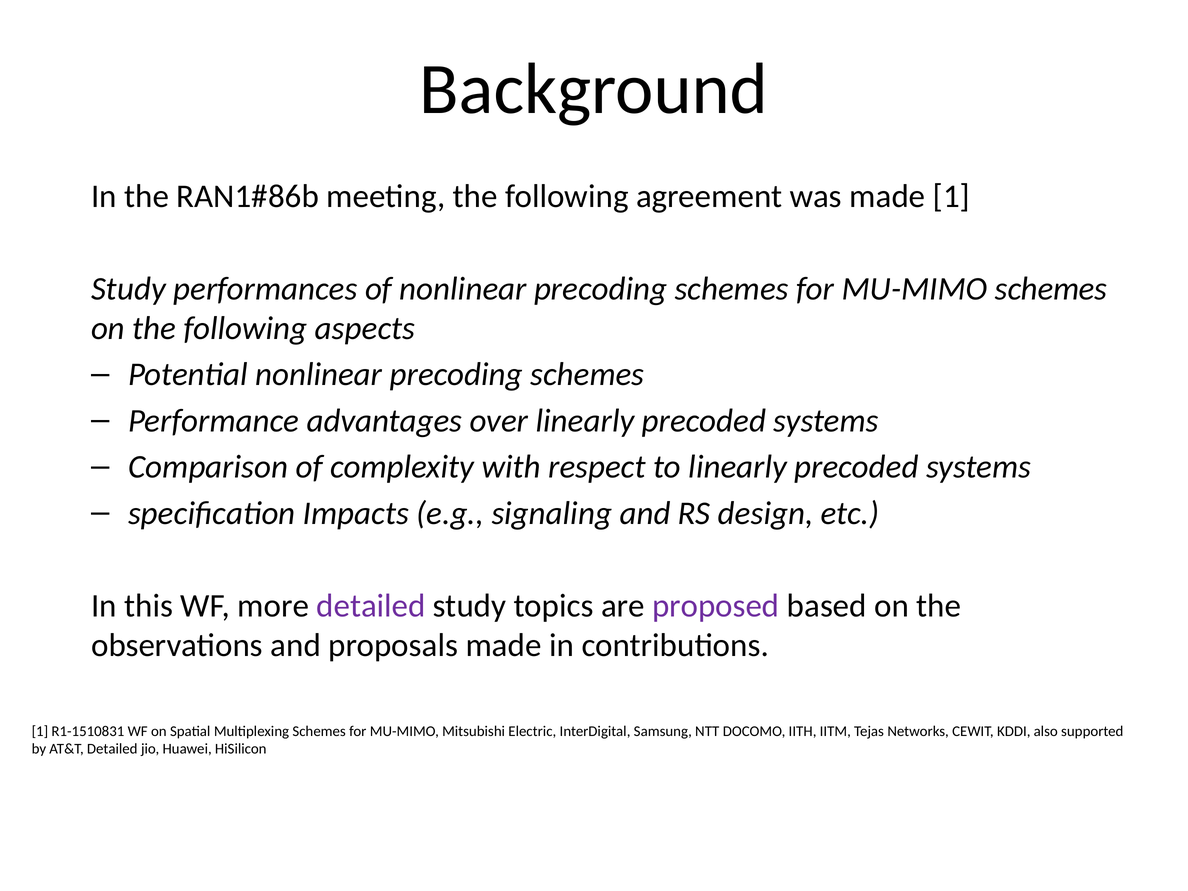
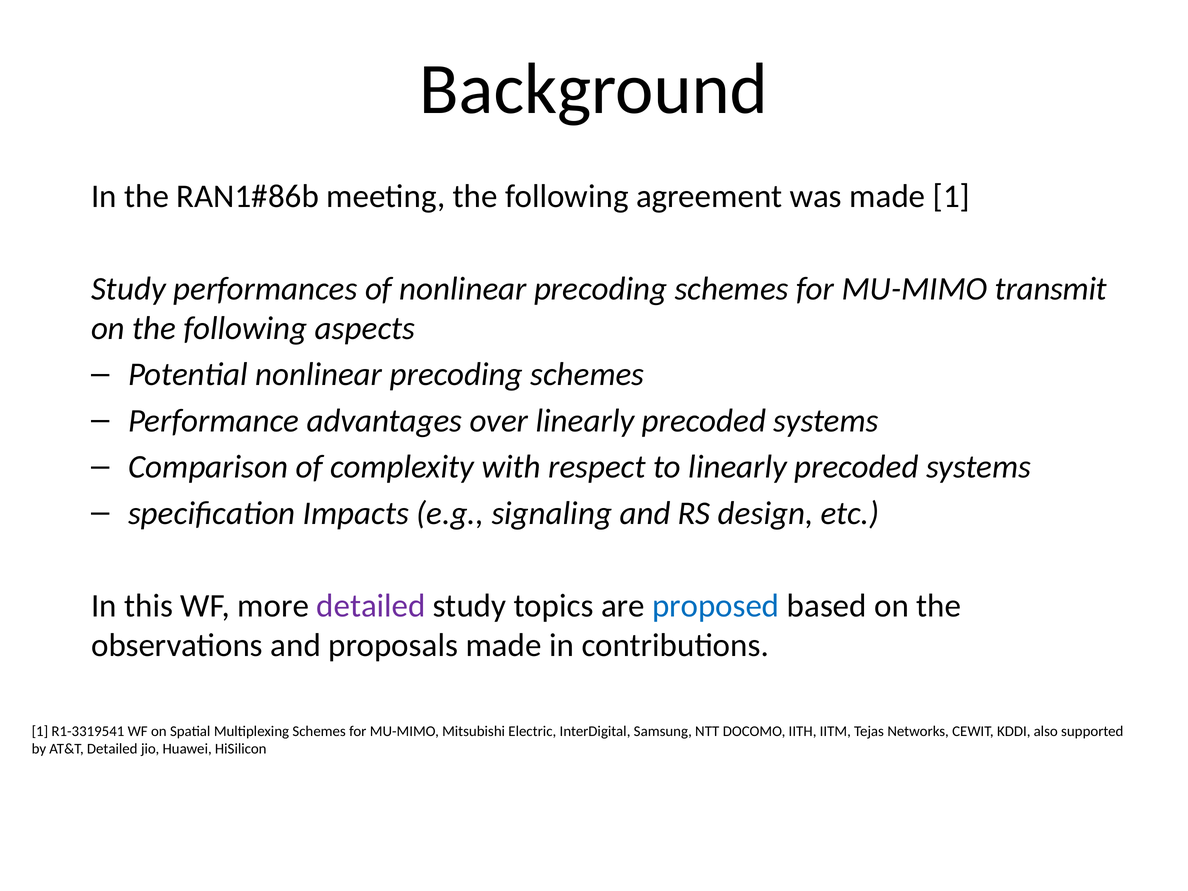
MU-MIMO schemes: schemes -> transmit
proposed colour: purple -> blue
R1-1510831: R1-1510831 -> R1-3319541
